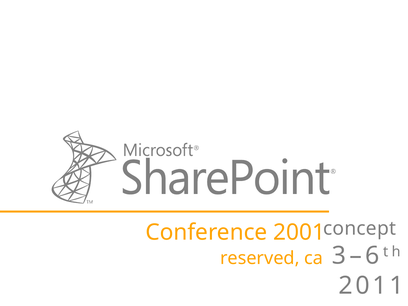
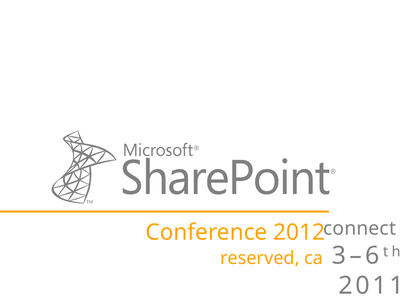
concept: concept -> connect
2001: 2001 -> 2012
